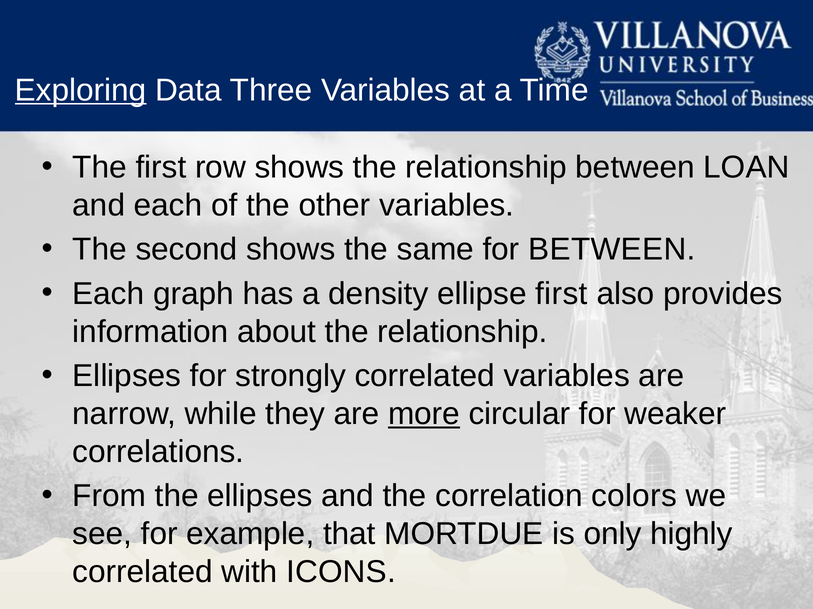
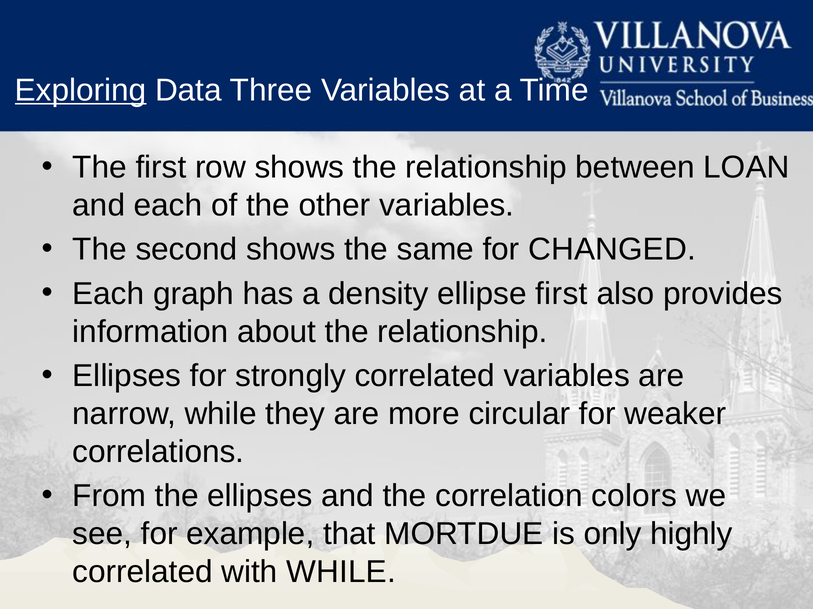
for BETWEEN: BETWEEN -> CHANGED
more underline: present -> none
with ICONS: ICONS -> WHILE
